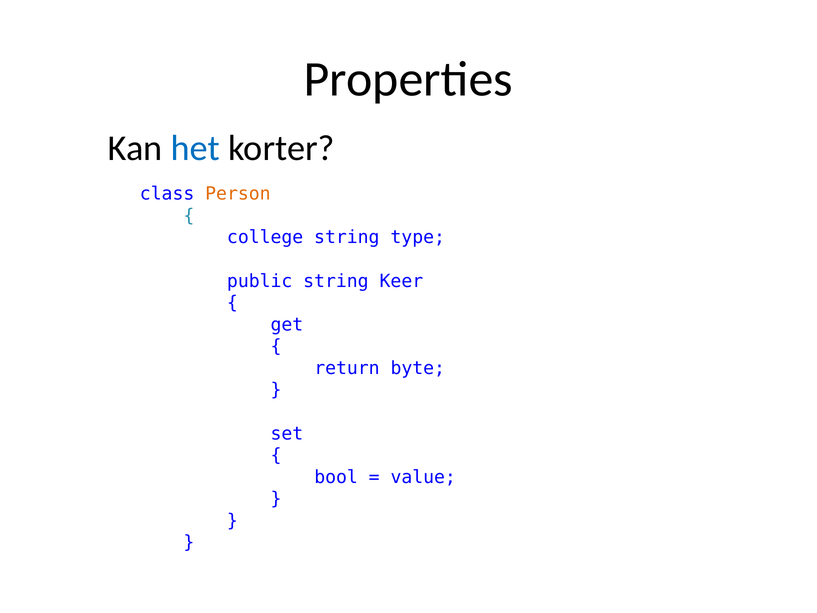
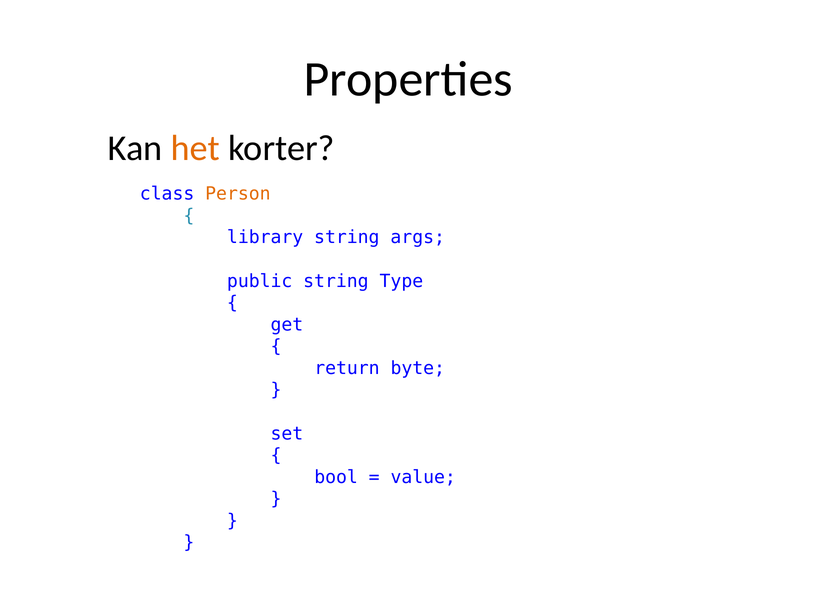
het colour: blue -> orange
college: college -> library
type: type -> args
Keer: Keer -> Type
